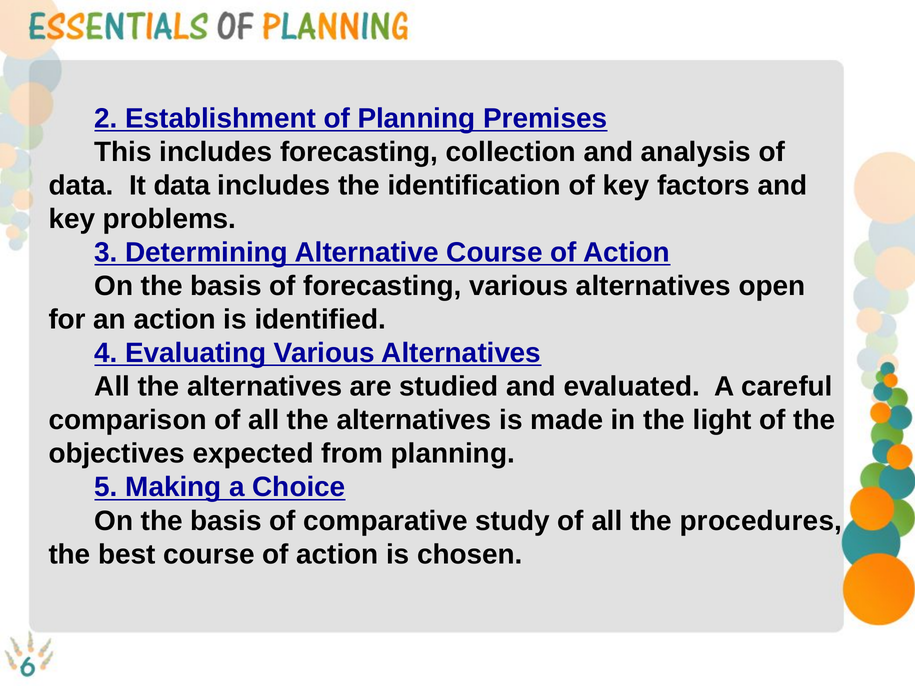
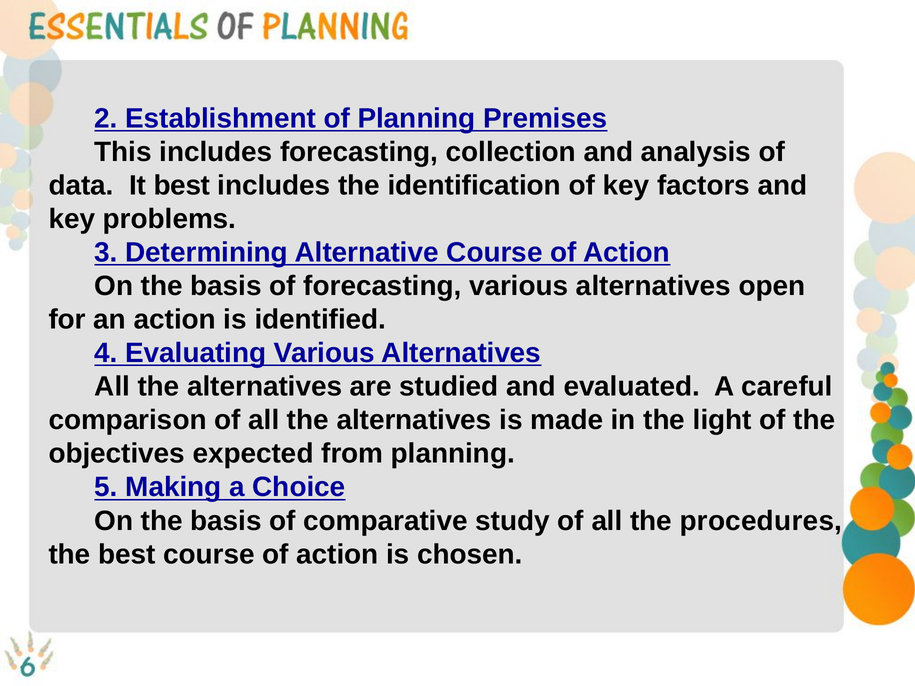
It data: data -> best
